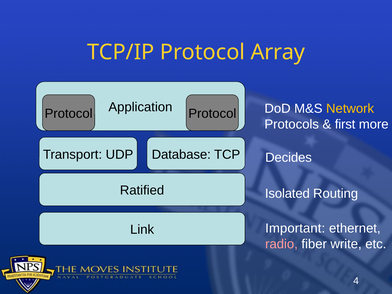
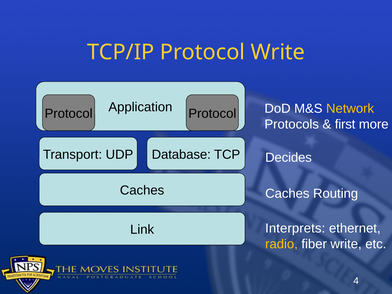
Protocol Array: Array -> Write
Ratified at (142, 190): Ratified -> Caches
Isolated at (287, 194): Isolated -> Caches
Important: Important -> Interprets
radio colour: pink -> yellow
